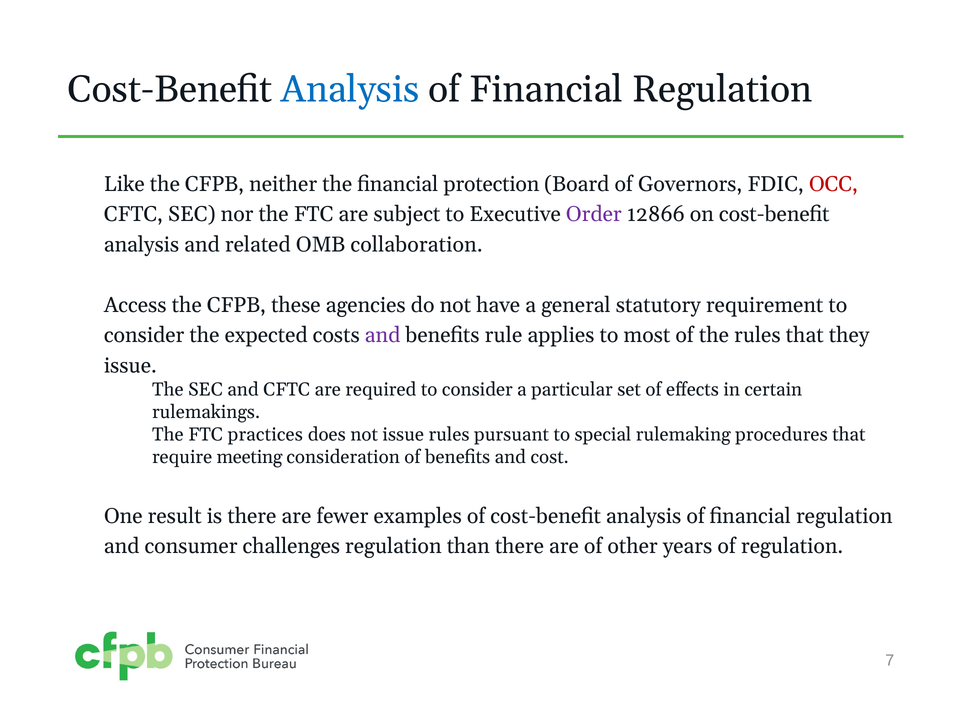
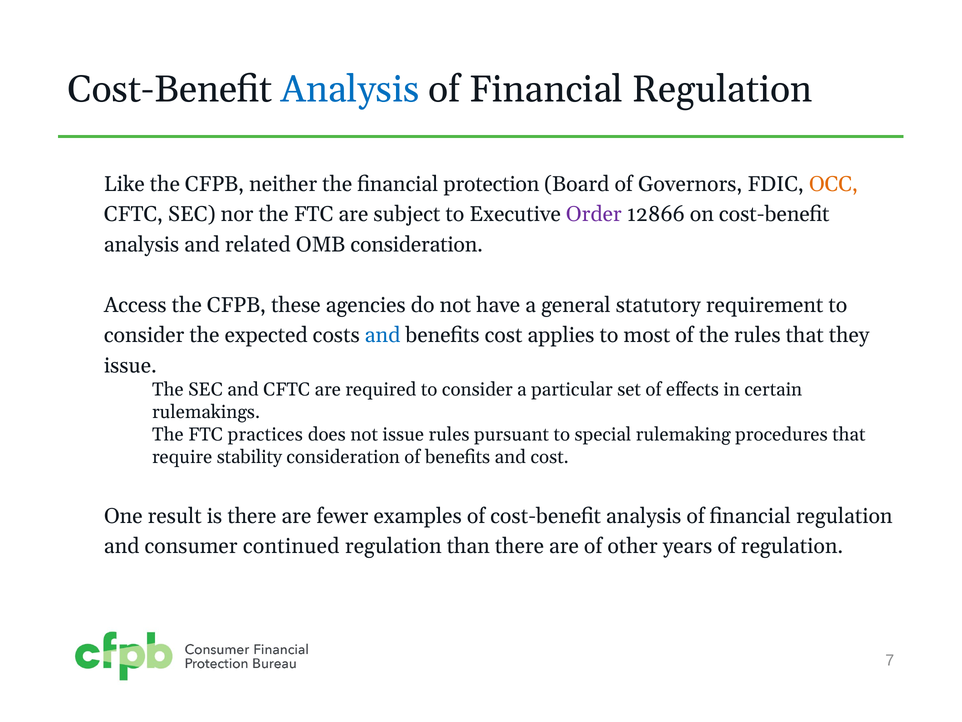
OCC colour: red -> orange
OMB collaboration: collaboration -> consideration
and at (383, 335) colour: purple -> blue
benefits rule: rule -> cost
meeting: meeting -> stability
challenges: challenges -> continued
